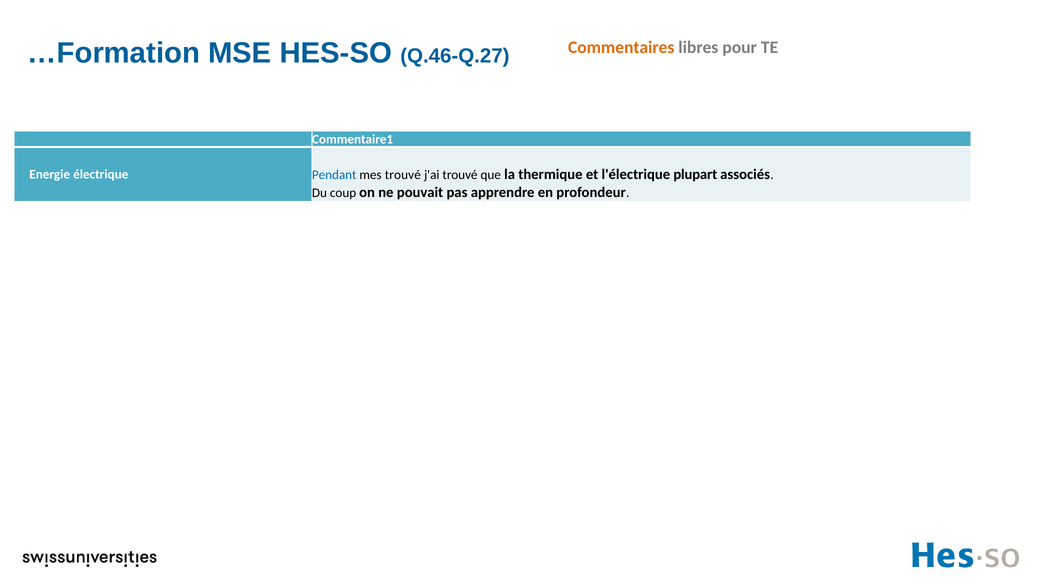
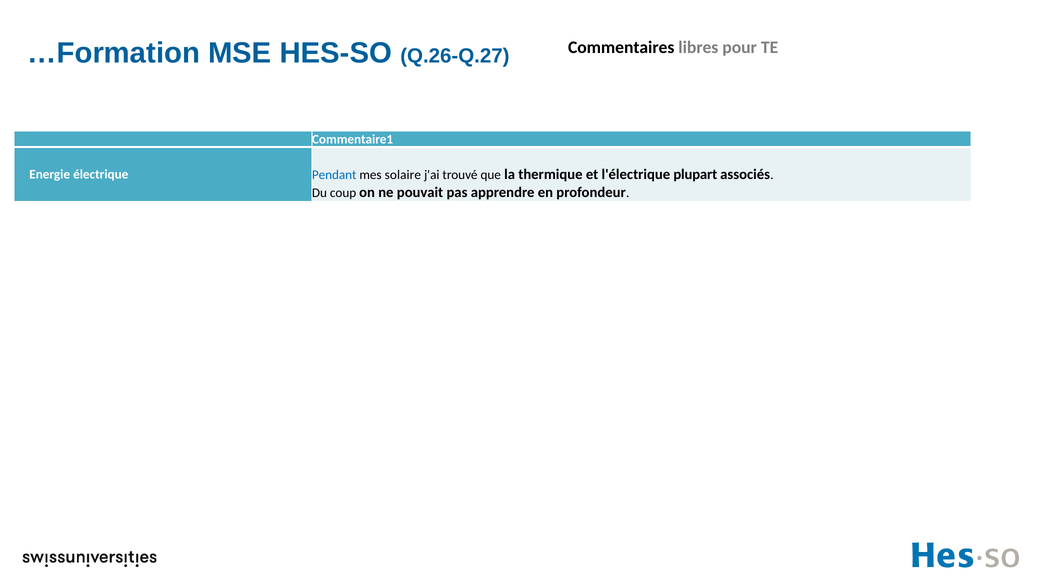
Q.46-Q.27: Q.46-Q.27 -> Q.26-Q.27
Commentaires colour: orange -> black
mes trouvé: trouvé -> solaire
